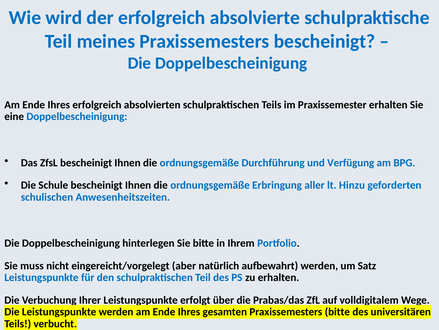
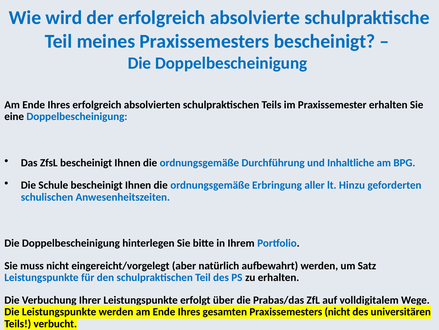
Verfügung: Verfügung -> Inhaltliche
Praxissemesters bitte: bitte -> nicht
